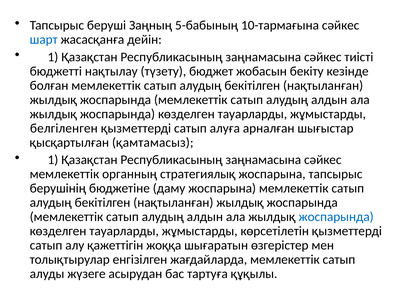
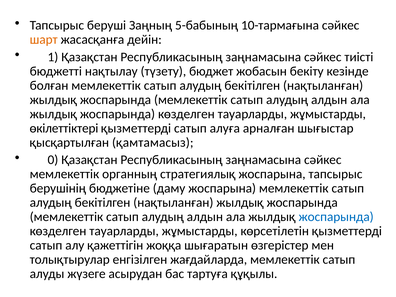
шарт colour: blue -> orange
белгіленген: белгіленген -> өкілеттіктері
1 at (53, 160): 1 -> 0
